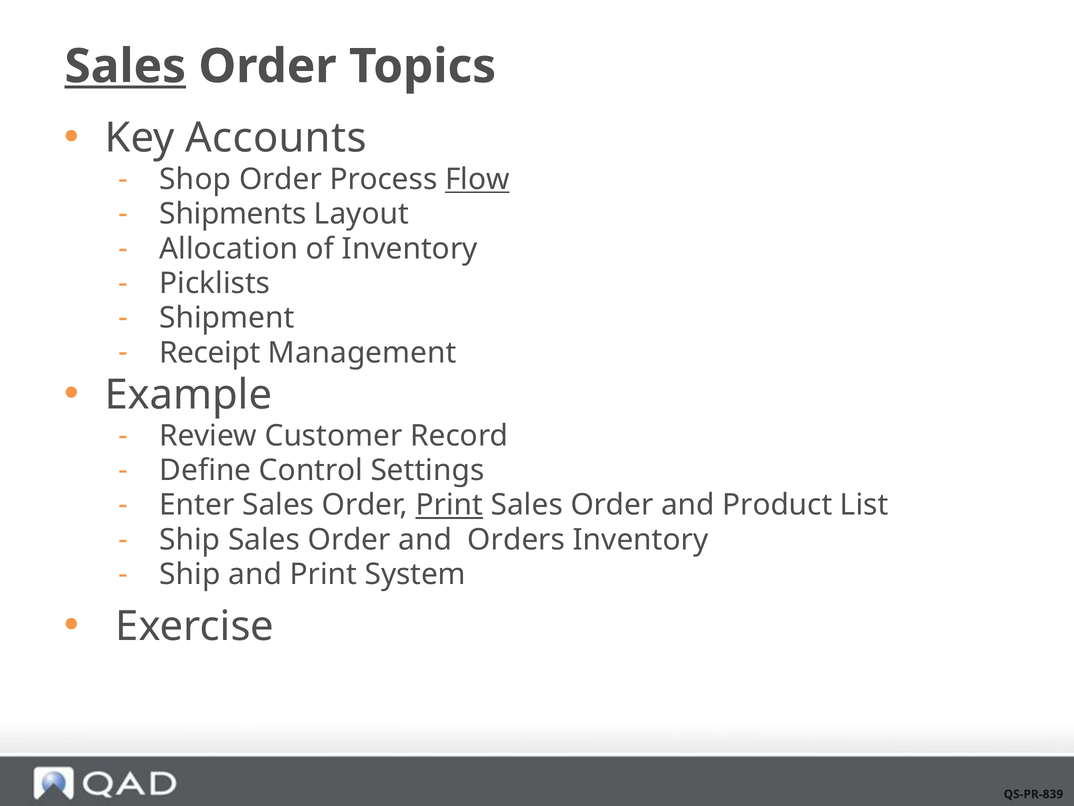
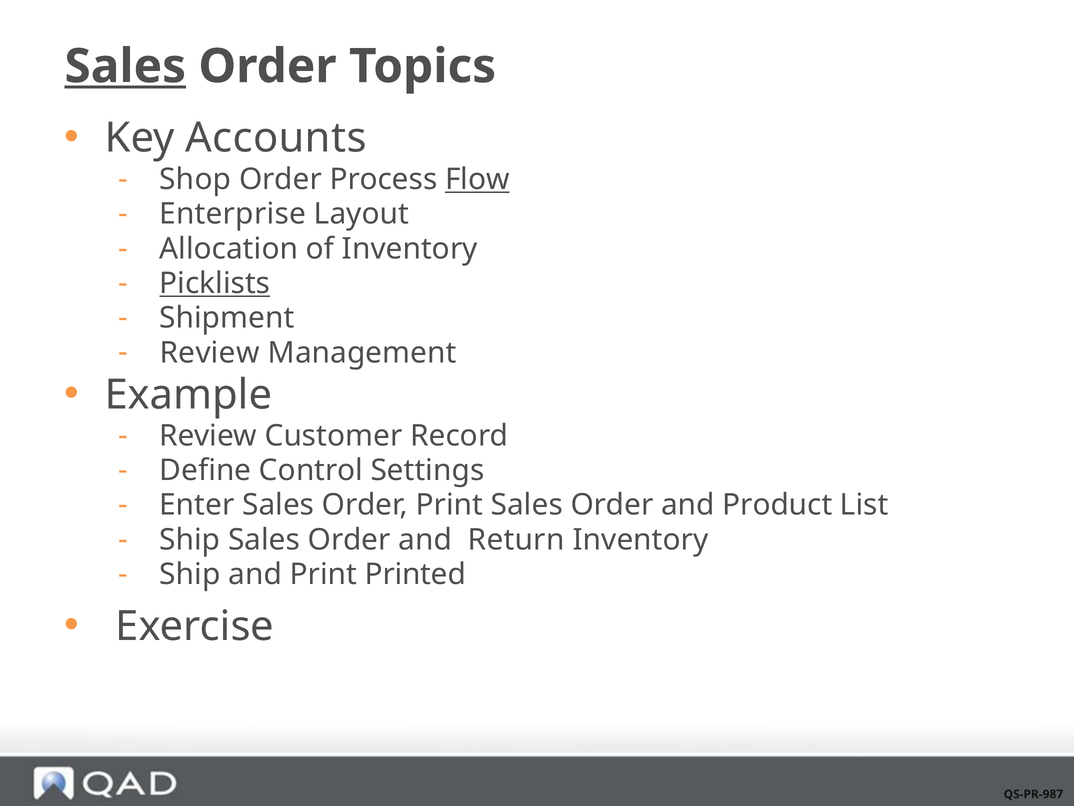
Shipments: Shipments -> Enterprise
Picklists underline: none -> present
Receipt at (210, 352): Receipt -> Review
Print at (449, 505) underline: present -> none
Orders: Orders -> Return
System: System -> Printed
QS-PR-839: QS-PR-839 -> QS-PR-987
